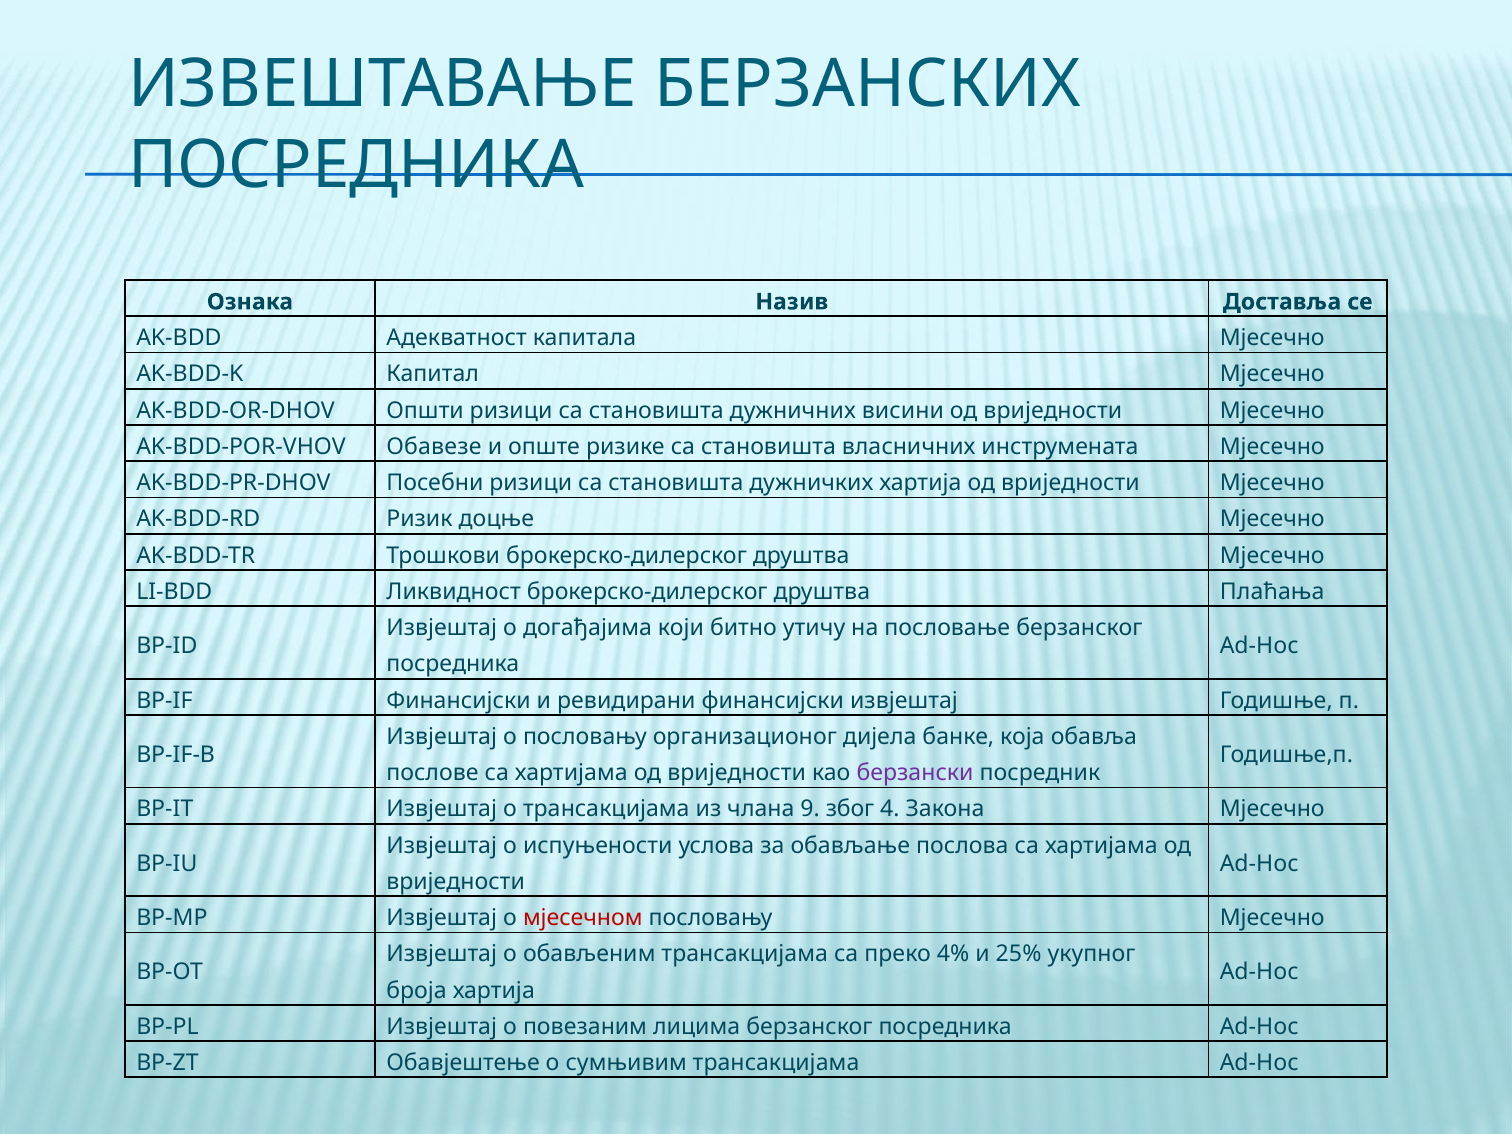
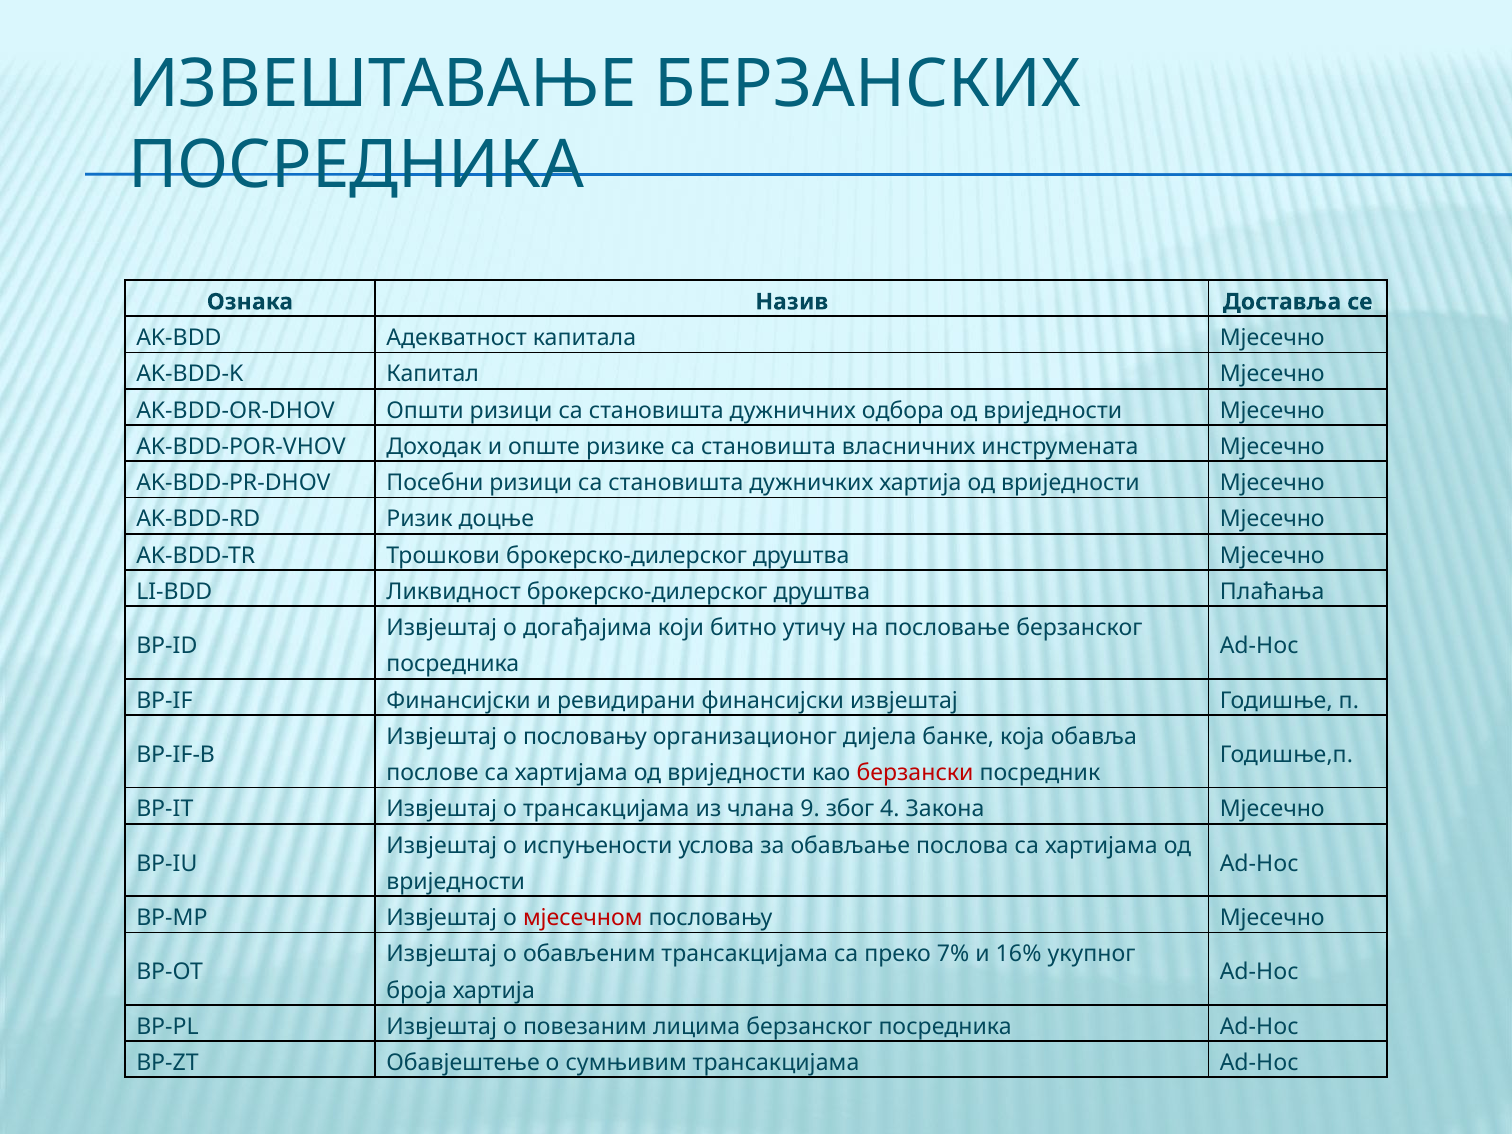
висини: висини -> одбора
Обавезе: Обавезе -> Доходак
берзански colour: purple -> red
4%: 4% -> 7%
25%: 25% -> 16%
